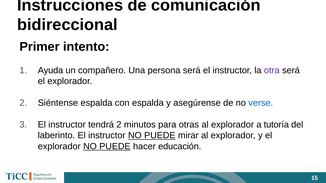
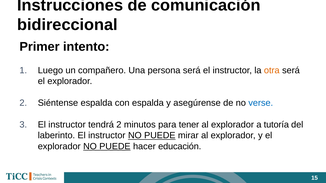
Ayuda: Ayuda -> Luego
otra colour: purple -> orange
otras: otras -> tener
